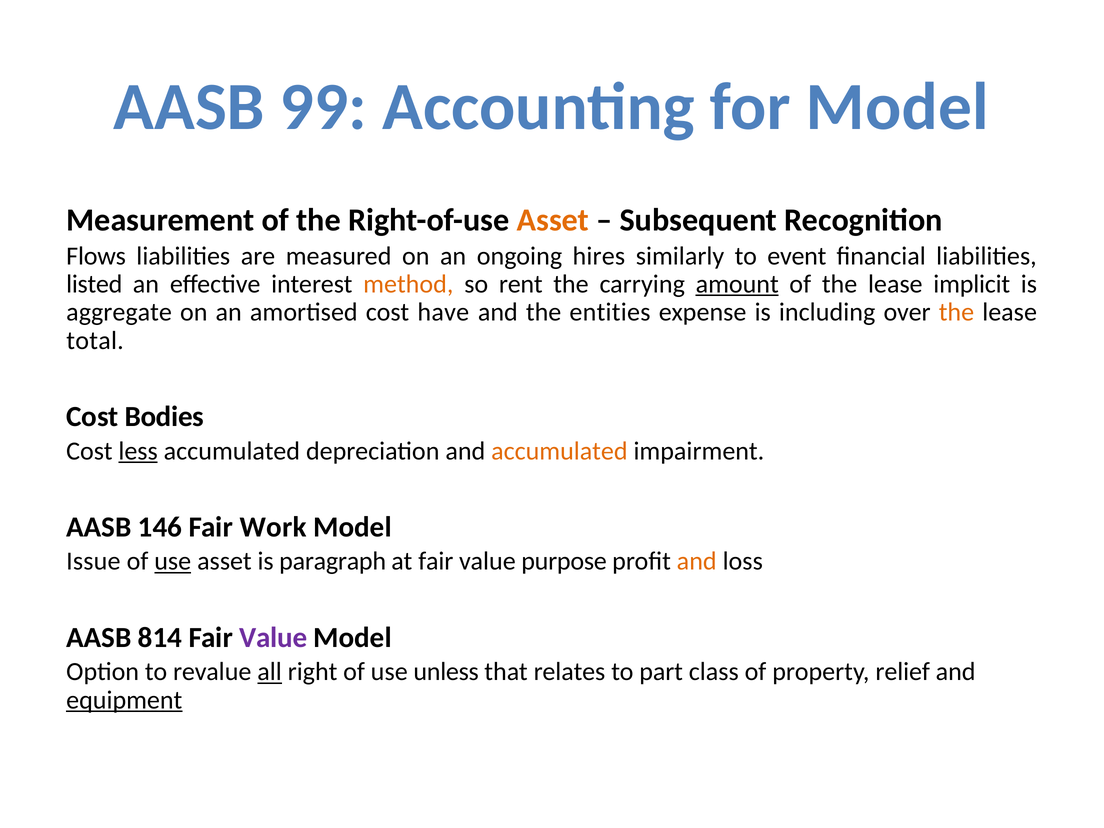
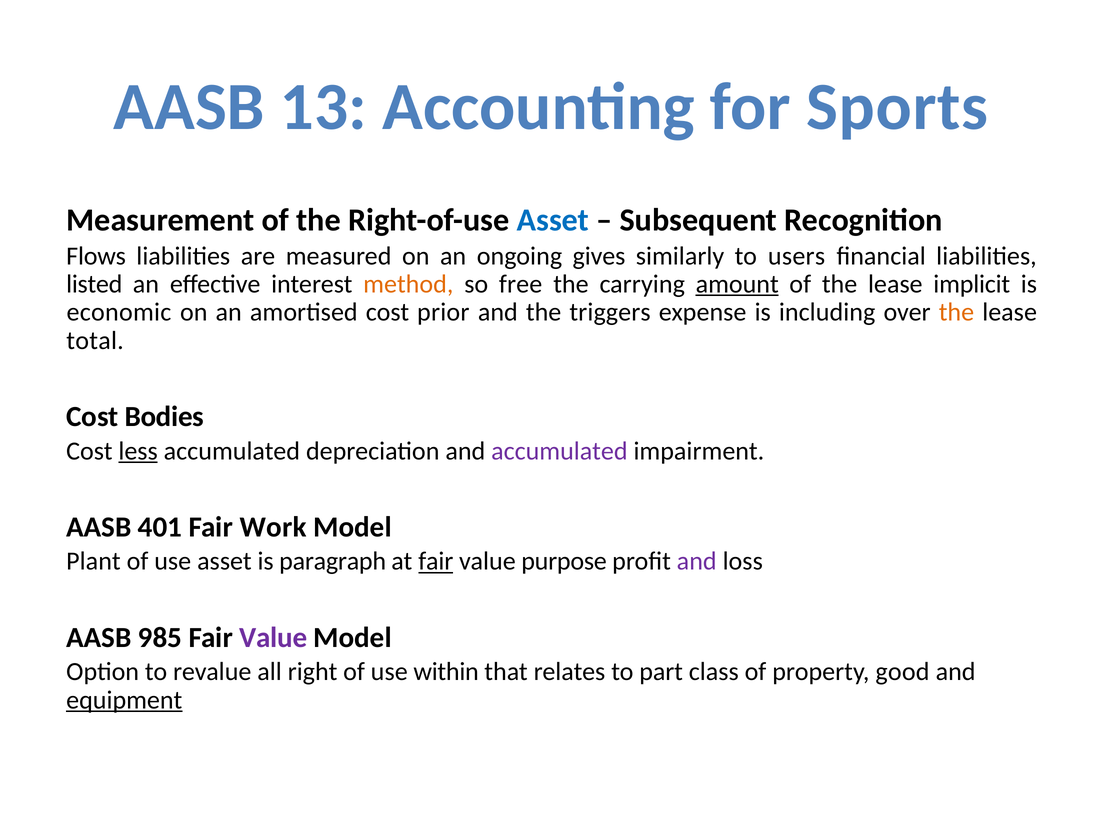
99: 99 -> 13
for Model: Model -> Sports
Asset at (553, 220) colour: orange -> blue
hires: hires -> gives
event: event -> users
rent: rent -> free
aggregate: aggregate -> economic
have: have -> prior
entities: entities -> triggers
accumulated at (559, 451) colour: orange -> purple
146: 146 -> 401
Issue: Issue -> Plant
use at (173, 561) underline: present -> none
fair at (436, 561) underline: none -> present
and at (697, 561) colour: orange -> purple
814: 814 -> 985
all underline: present -> none
unless: unless -> within
relief: relief -> good
